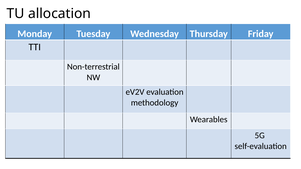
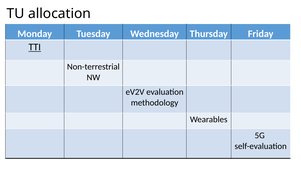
TTI underline: none -> present
